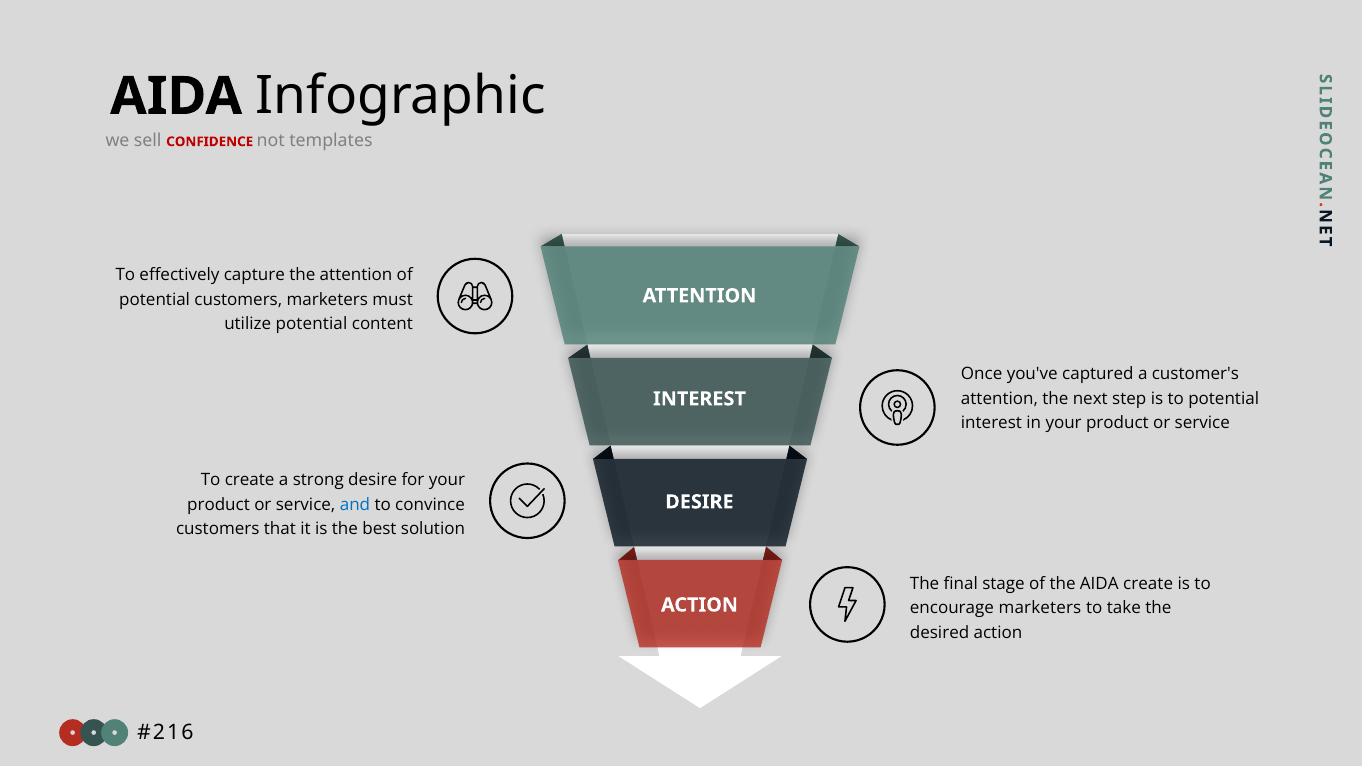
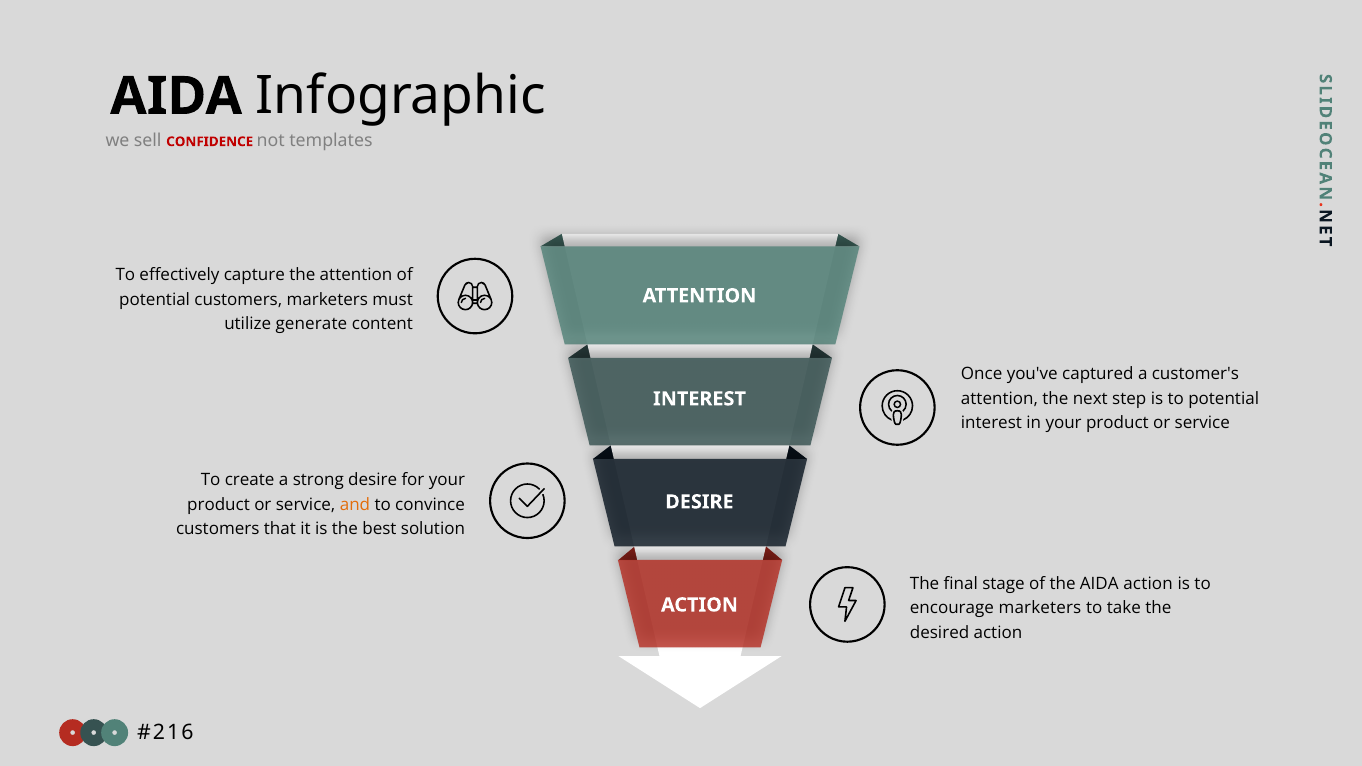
utilize potential: potential -> generate
and colour: blue -> orange
AIDA create: create -> action
